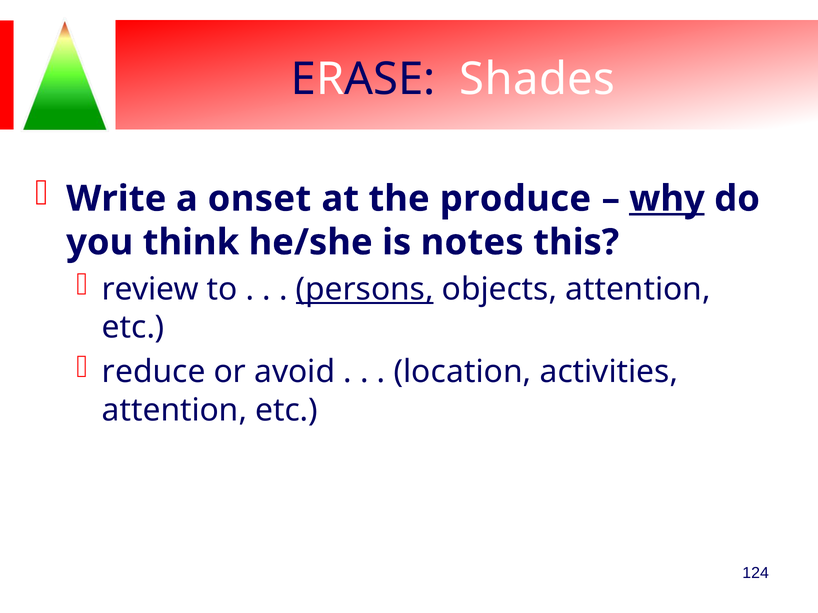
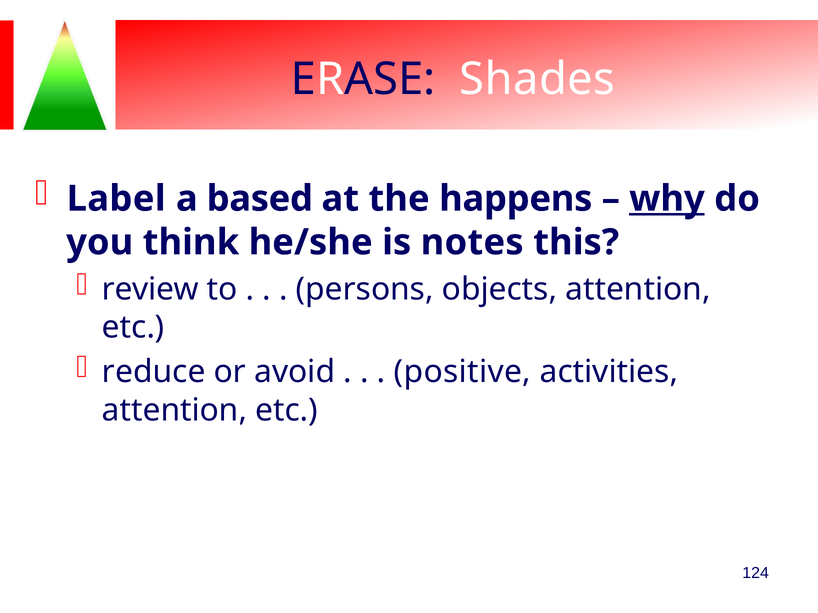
Write: Write -> Label
onset: onset -> based
produce: produce -> happens
persons underline: present -> none
location: location -> positive
